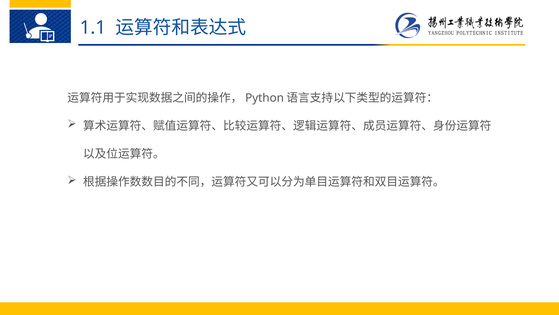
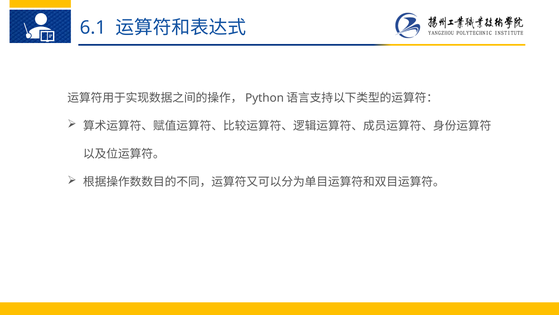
1.1: 1.1 -> 6.1
